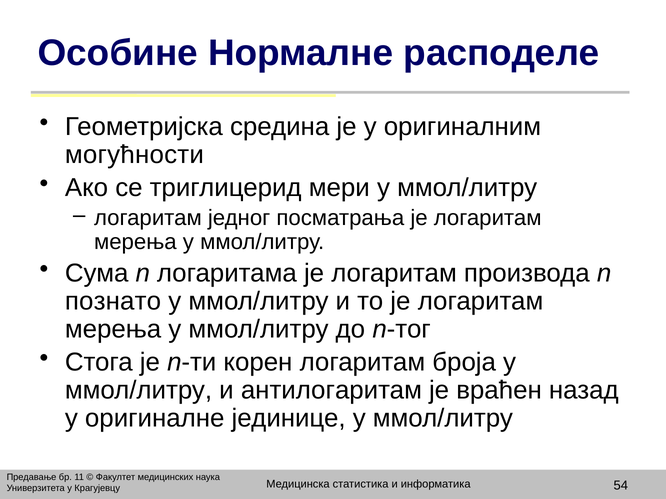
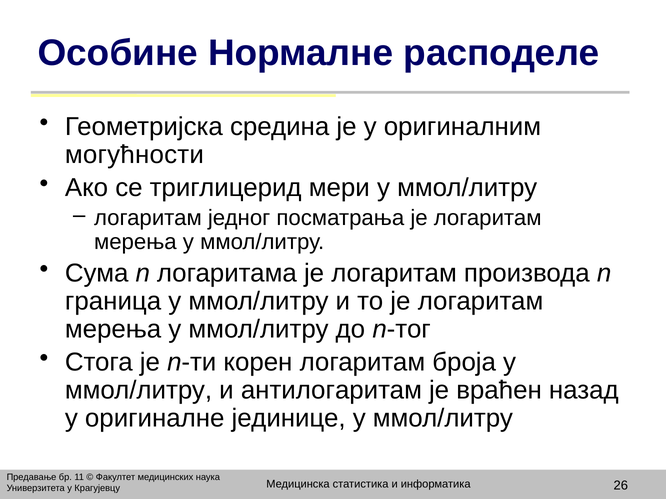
познато: познато -> граница
54: 54 -> 26
